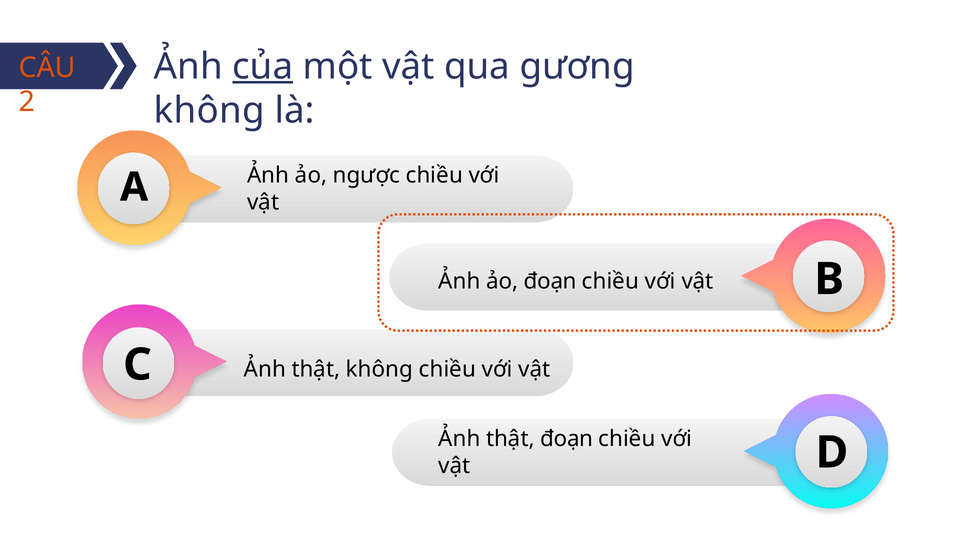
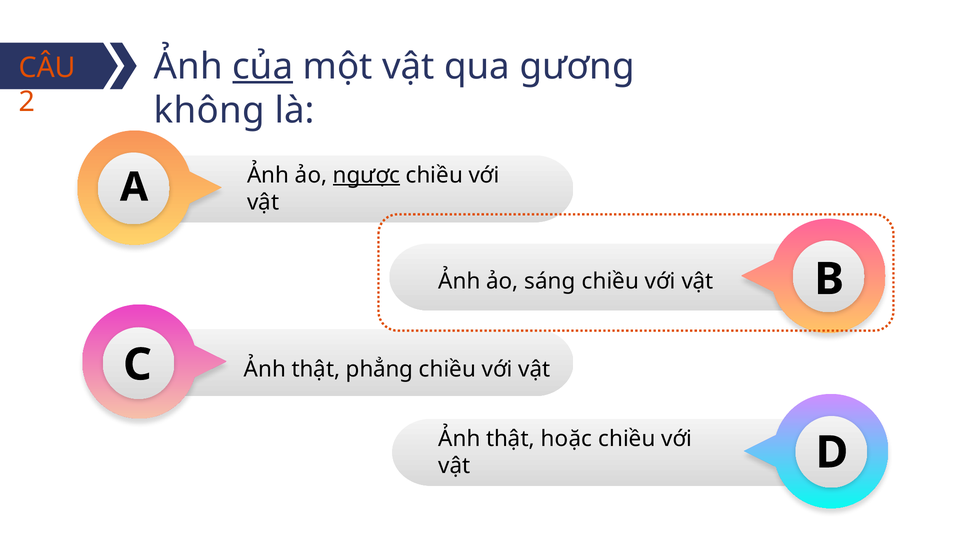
ngược underline: none -> present
ảo đoạn: đoạn -> sáng
thật không: không -> phẳng
thật đoạn: đoạn -> hoặc
